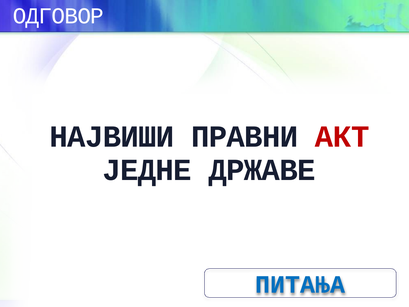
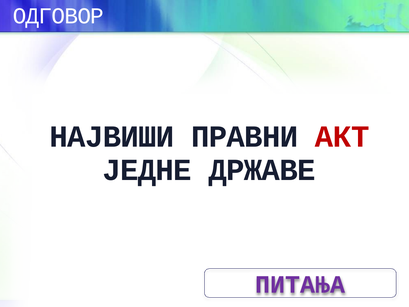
ПИТАЊА colour: blue -> purple
